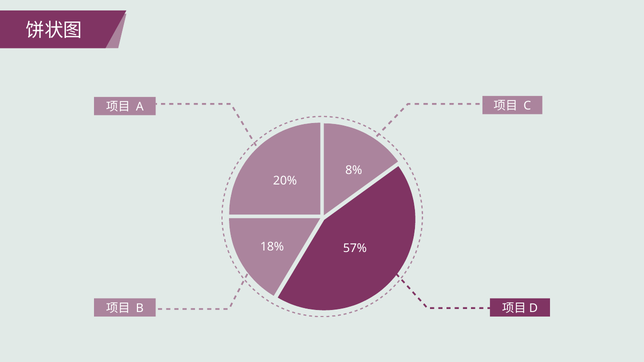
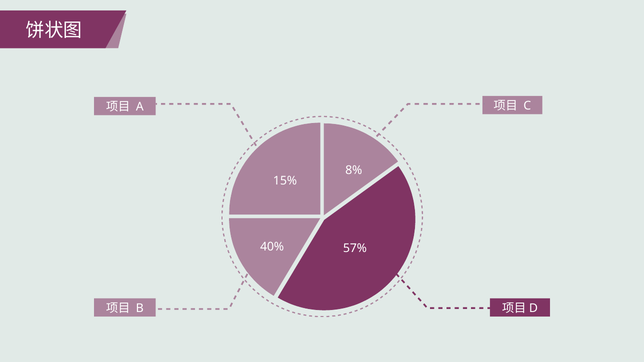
20%: 20% -> 15%
18%: 18% -> 40%
